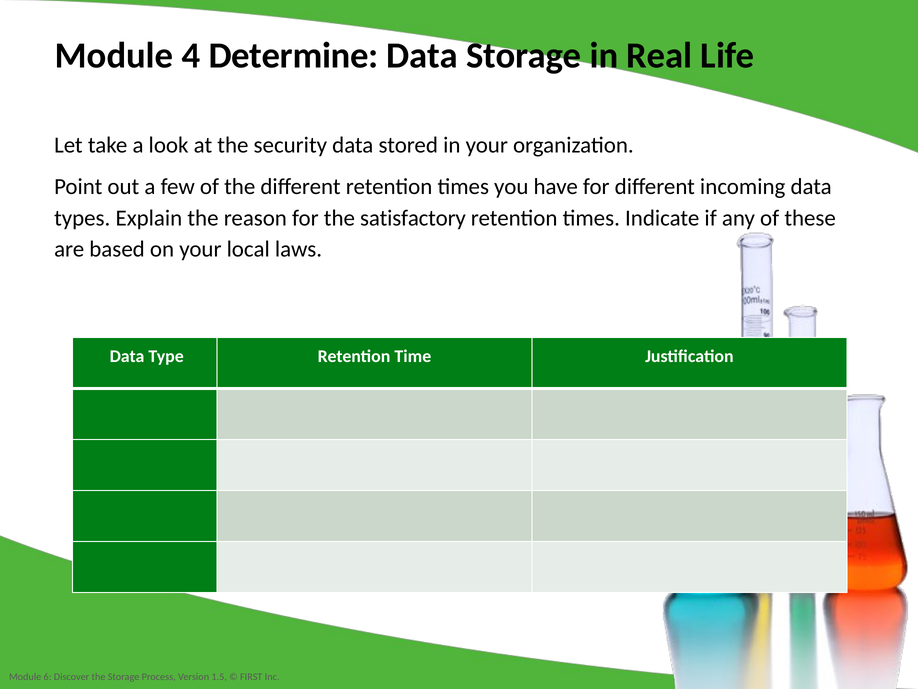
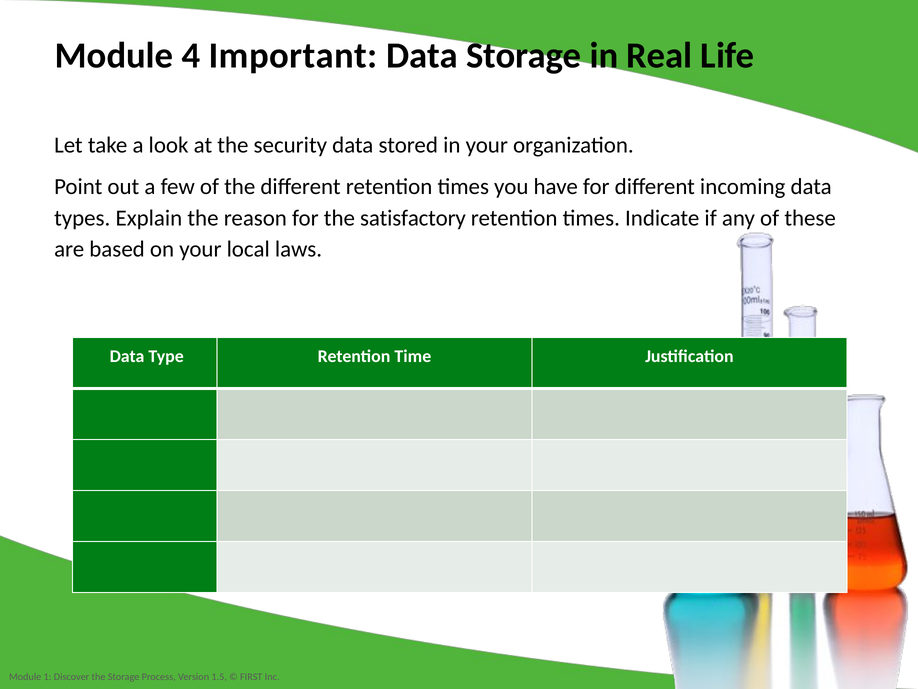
Determine: Determine -> Important
6: 6 -> 1
